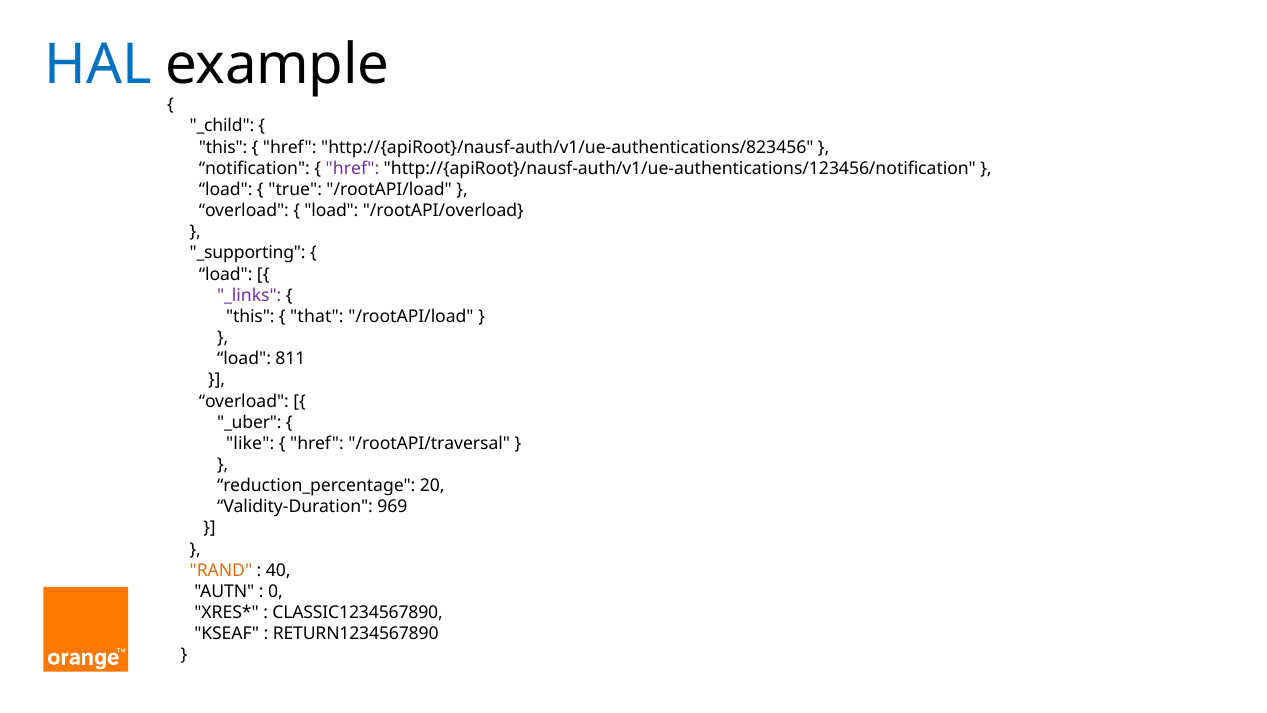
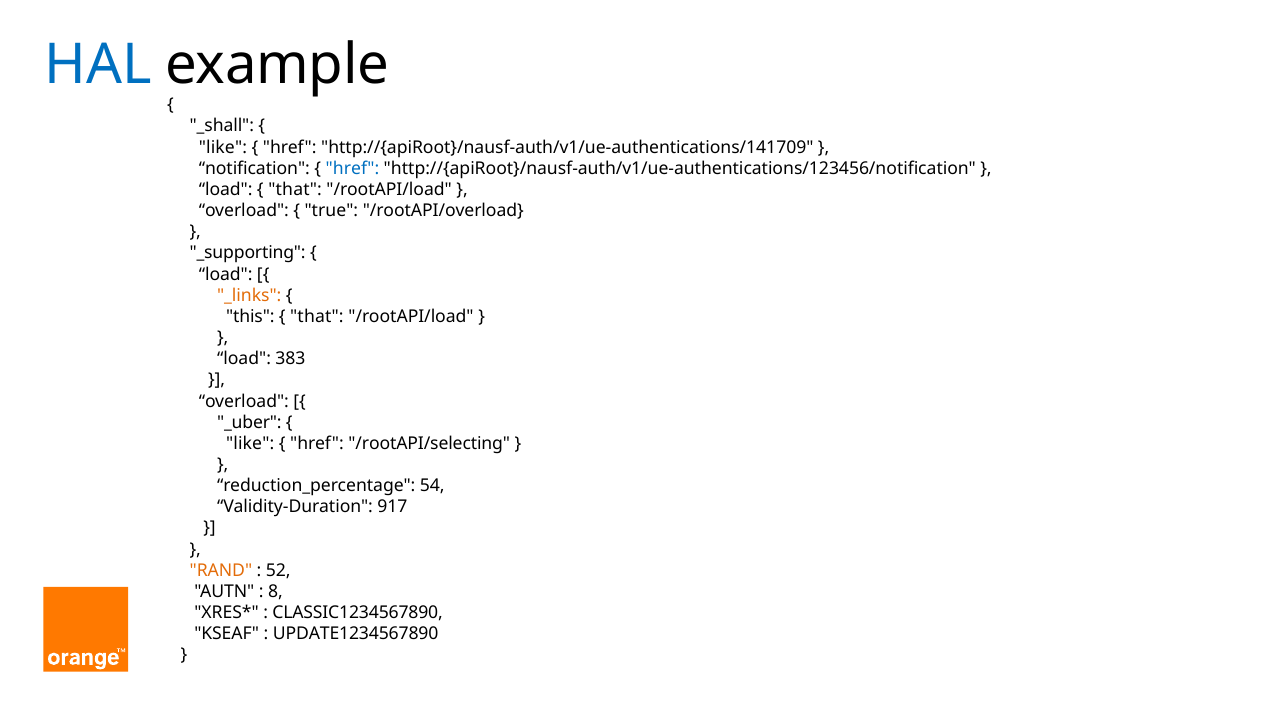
_child: _child -> _shall
this at (223, 147): this -> like
http://{apiRoot}/nausf-auth/v1/ue-authentications/823456: http://{apiRoot}/nausf-auth/v1/ue-authentications/823456 -> http://{apiRoot}/nausf-auth/v1/ue-authentications/141709
href at (352, 168) colour: purple -> blue
true at (295, 190): true -> that
load at (331, 211): load -> true
_links colour: purple -> orange
811: 811 -> 383
/rootAPI/traversal: /rootAPI/traversal -> /rootAPI/selecting
20: 20 -> 54
969: 969 -> 917
40: 40 -> 52
0: 0 -> 8
RETURN1234567890: RETURN1234567890 -> UPDATE1234567890
